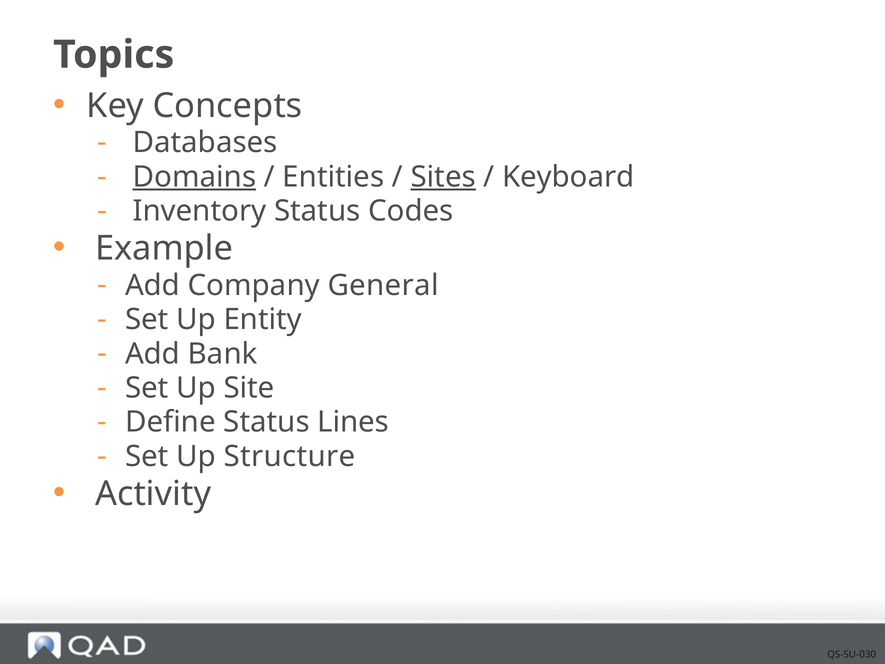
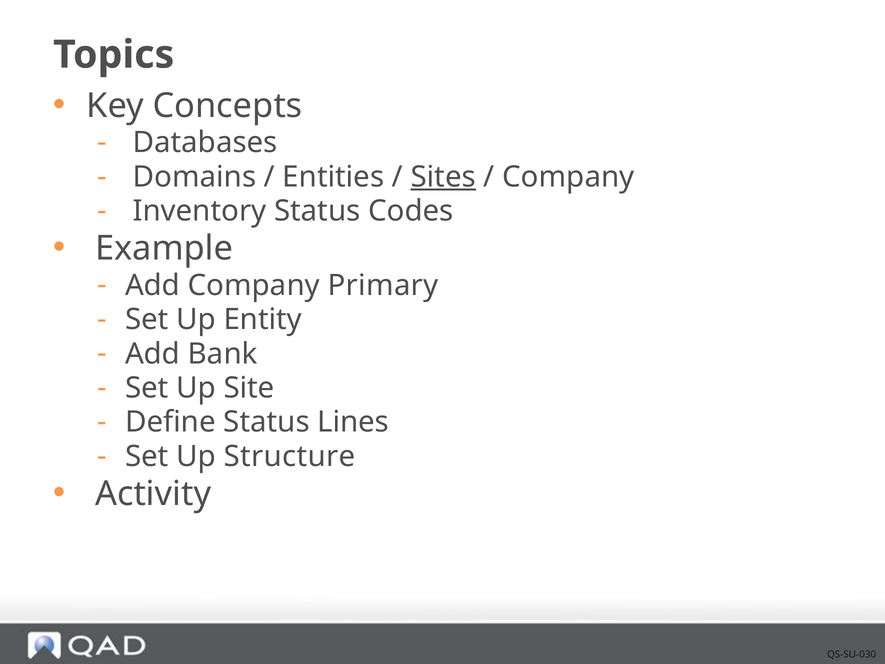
Domains underline: present -> none
Keyboard at (568, 177): Keyboard -> Company
General: General -> Primary
